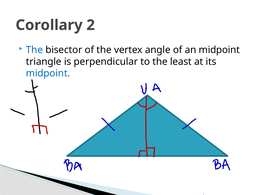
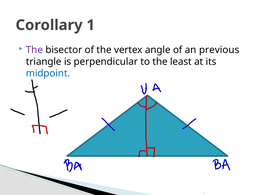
2: 2 -> 1
The at (34, 50) colour: blue -> purple
an midpoint: midpoint -> previous
